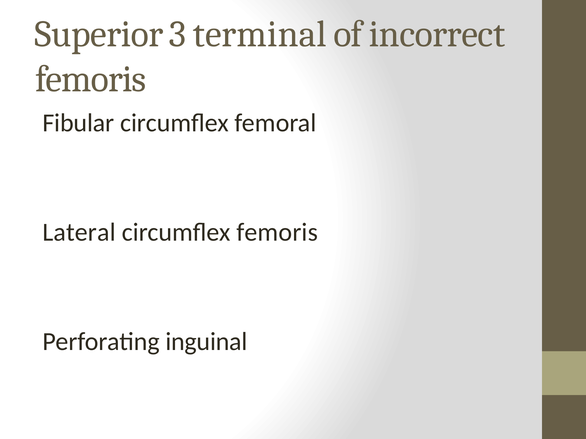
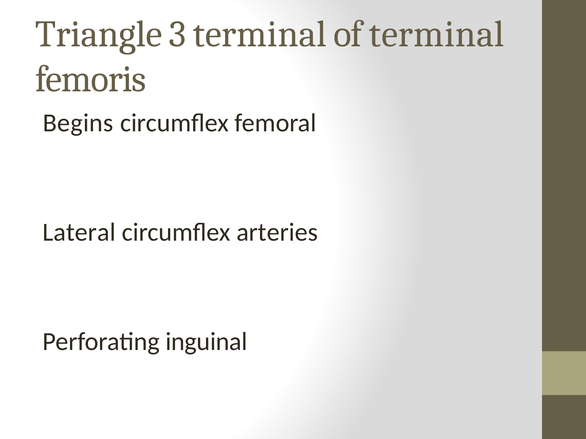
Superior: Superior -> Triangle
of incorrect: incorrect -> terminal
Fibular: Fibular -> Begins
circumflex femoris: femoris -> arteries
